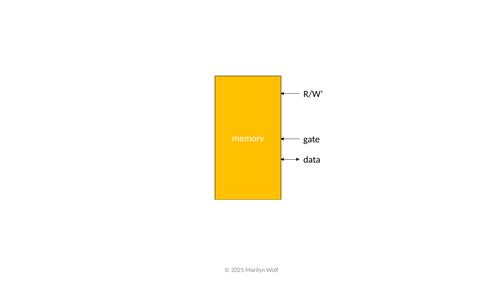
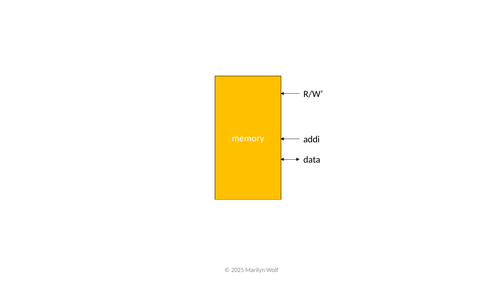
gate: gate -> addi
